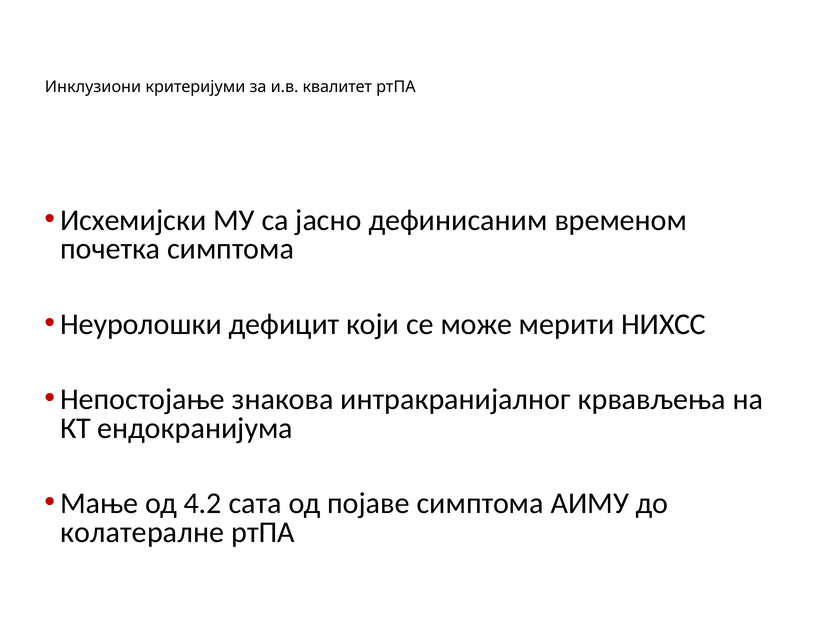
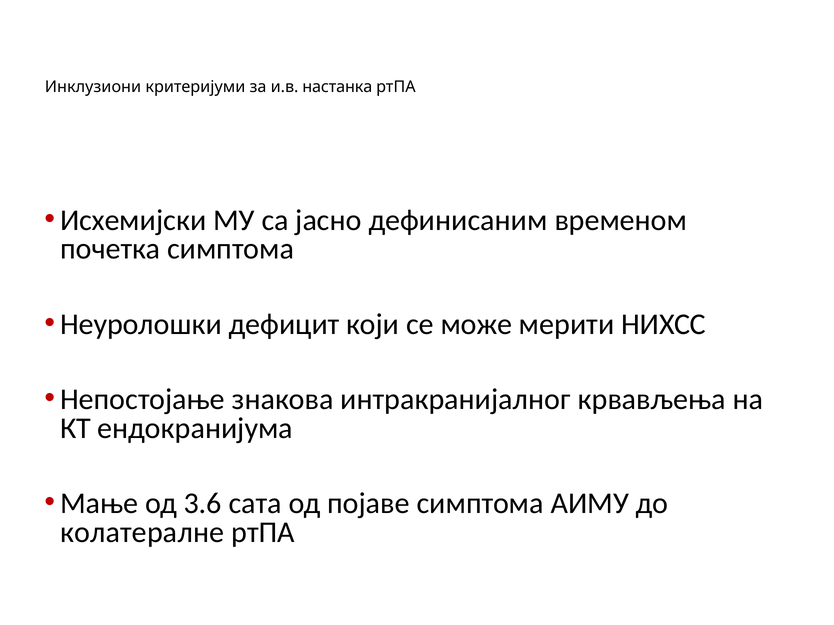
квалитет: квалитет -> настанка
4.2: 4.2 -> 3.6
